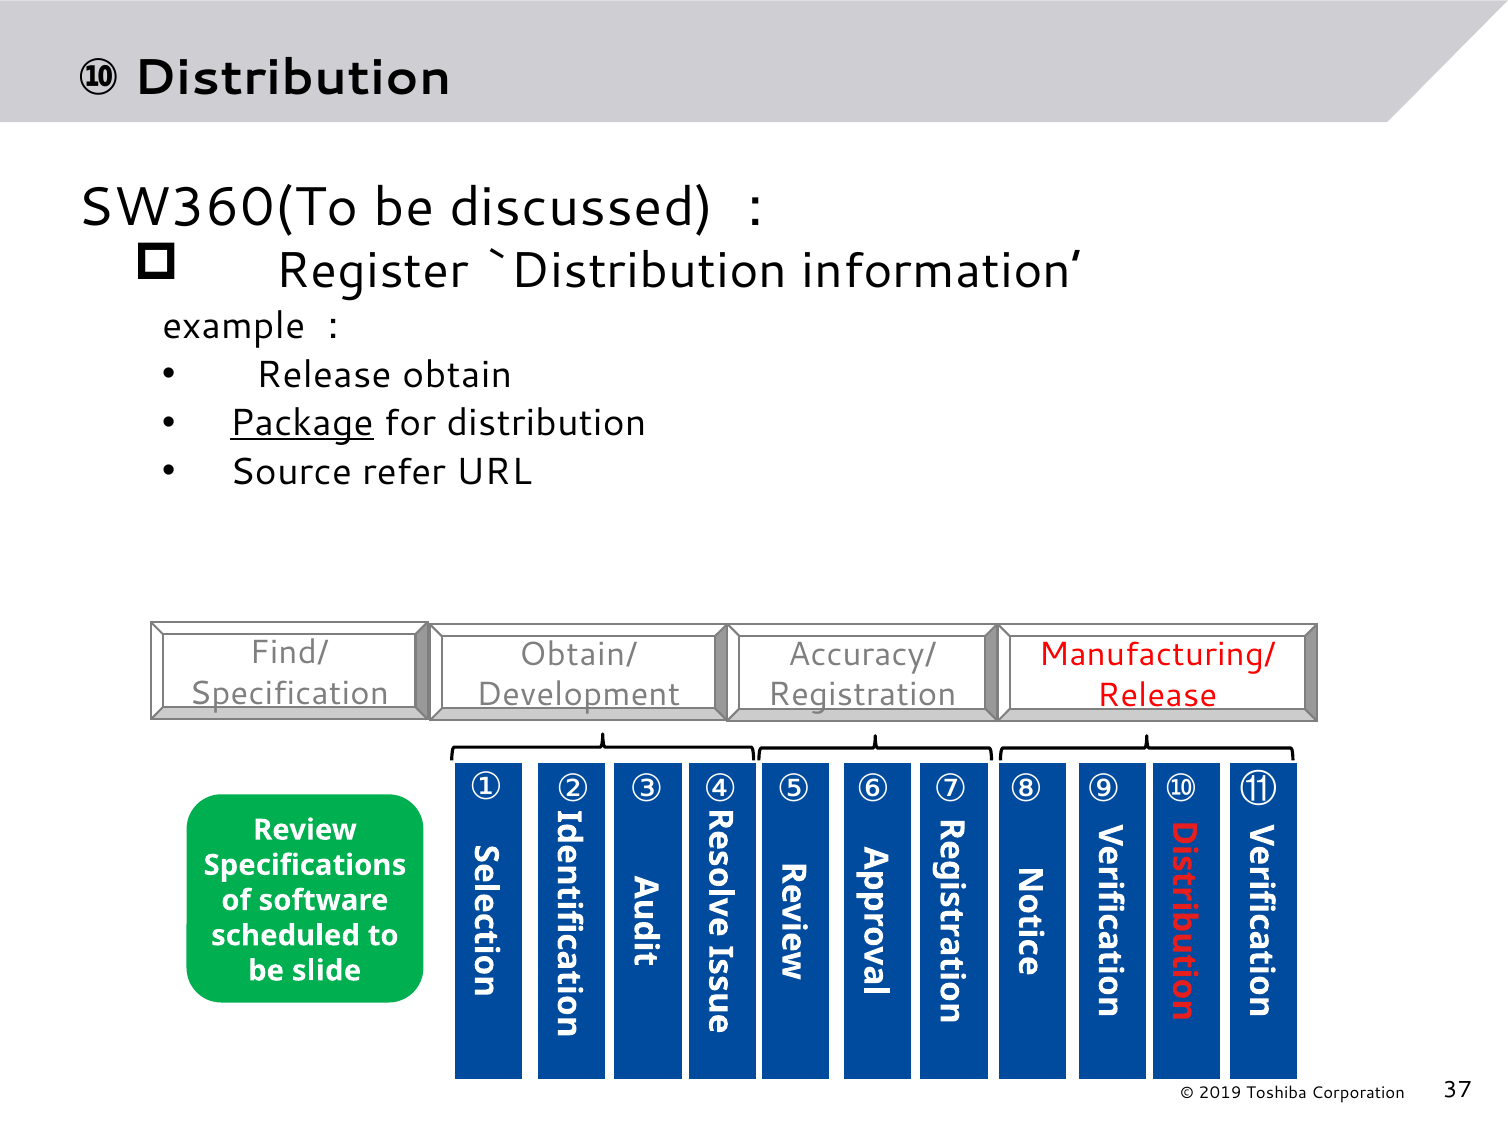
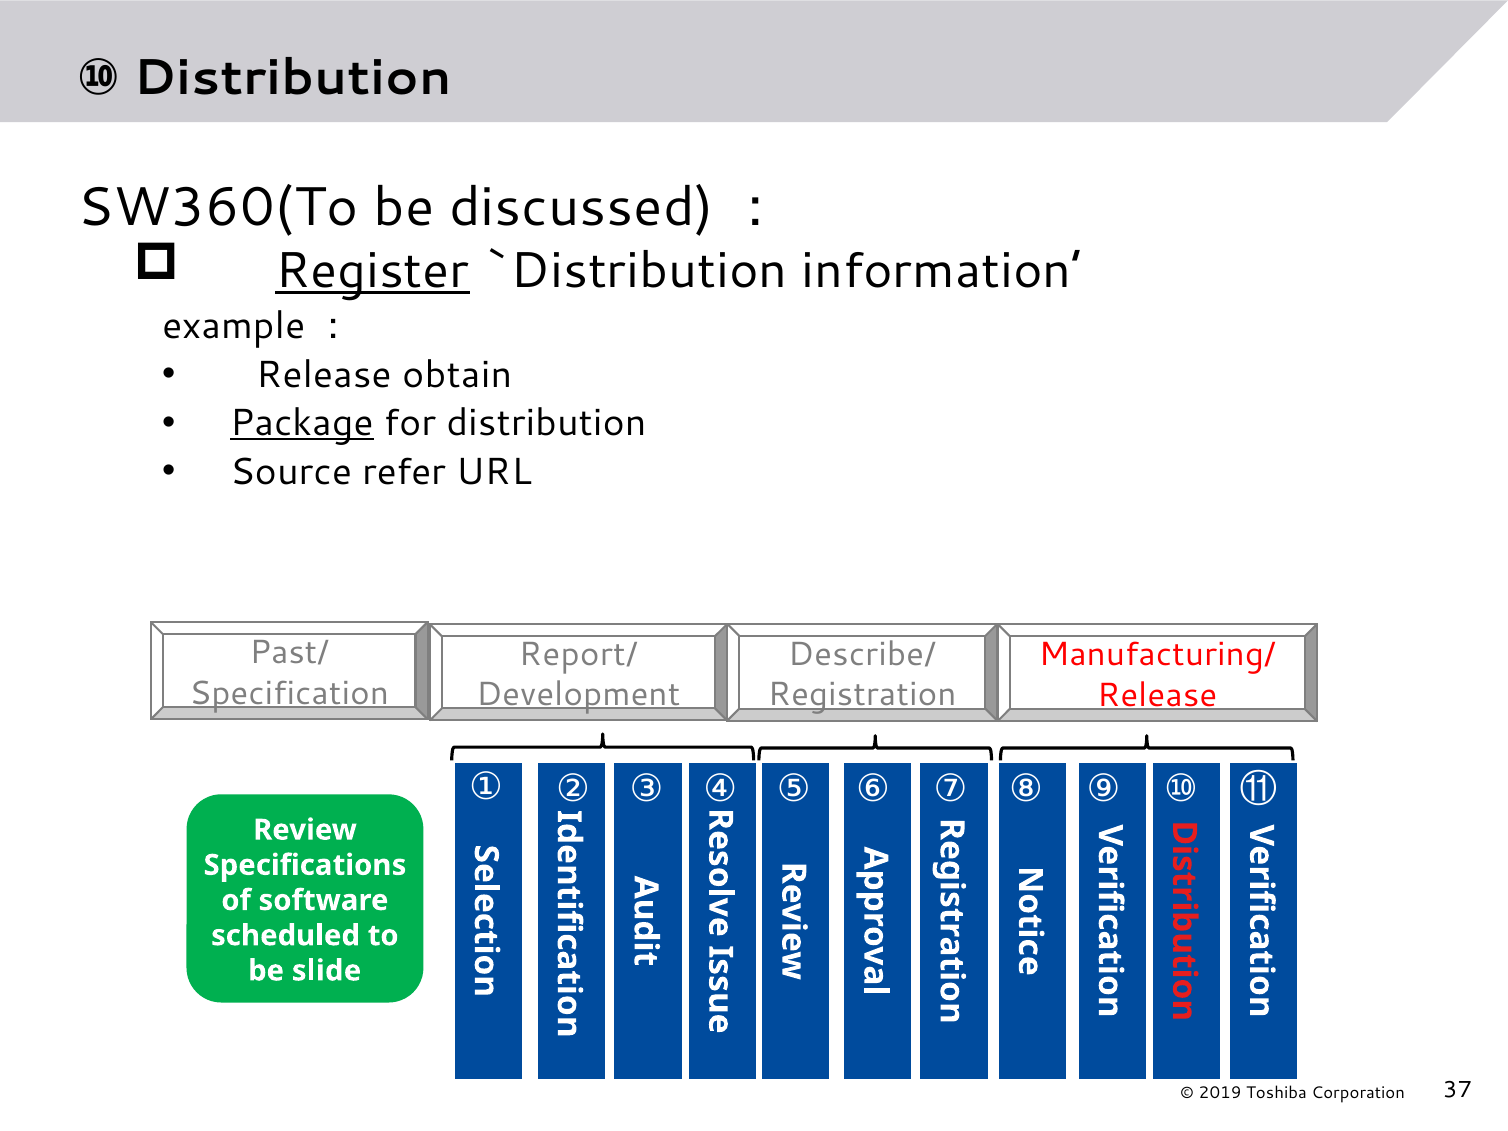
Register underline: none -> present
Find/: Find/ -> Past/
Accuracy/: Accuracy/ -> Describe/
Obtain/: Obtain/ -> Report/
